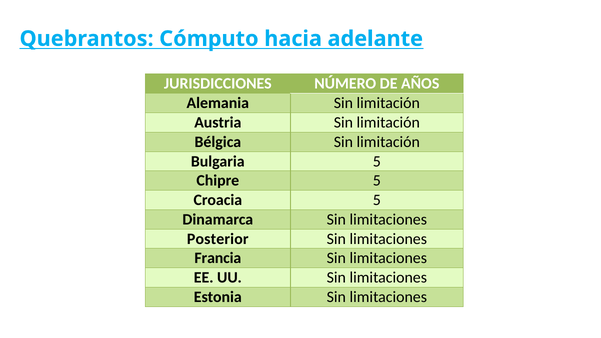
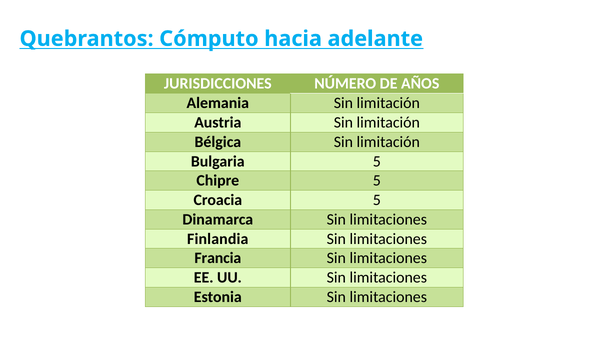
Posterior: Posterior -> Finlandia
